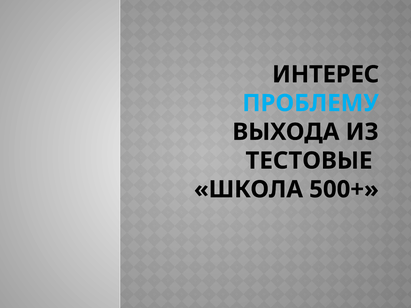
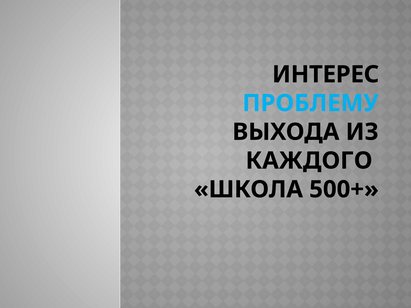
ТЕСТОВЫЕ: ТЕСТОВЫЕ -> КАЖДОГО
